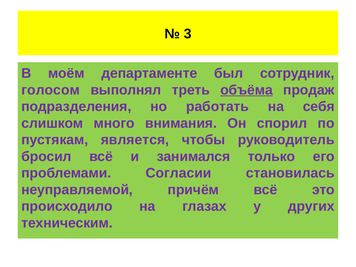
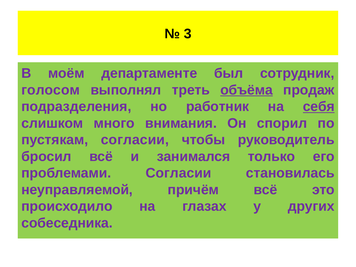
работать: работать -> работник
себя underline: none -> present
пустякам является: является -> согласии
техническим: техническим -> собеседника
